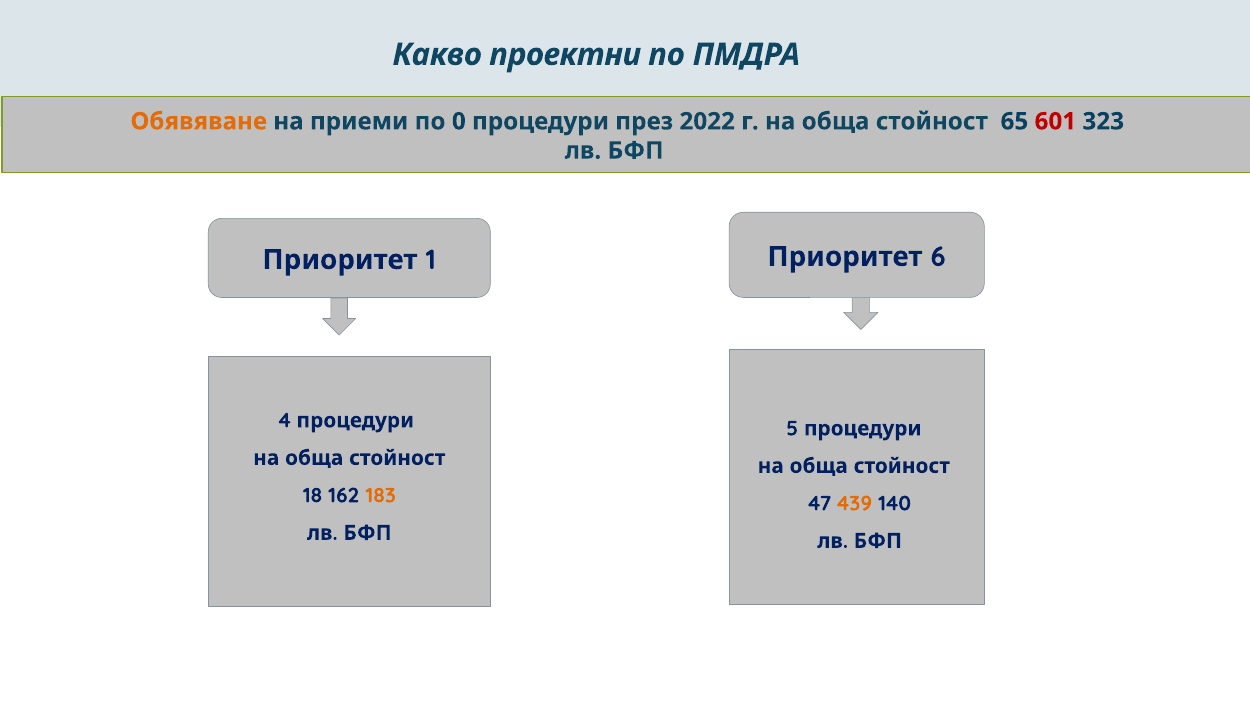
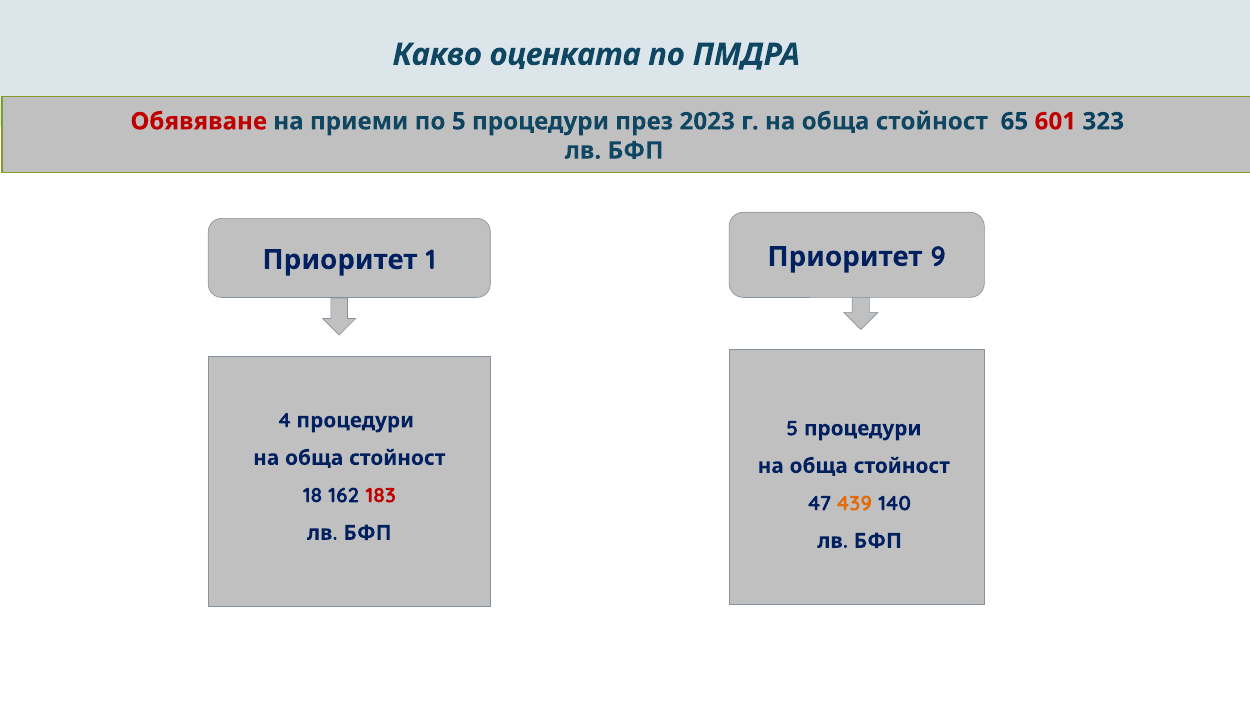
проектни: проектни -> оценката
Обявяване colour: orange -> red
по 0: 0 -> 5
2022: 2022 -> 2023
6: 6 -> 9
183 colour: orange -> red
